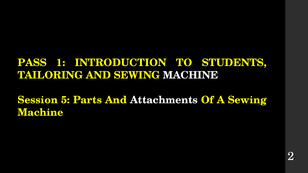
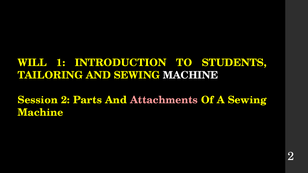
PASS: PASS -> WILL
Session 5: 5 -> 2
Attachments colour: white -> pink
